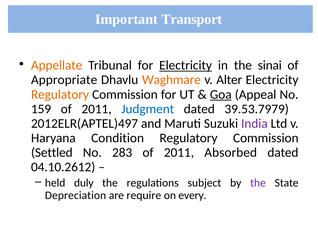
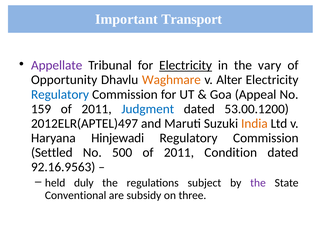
Appellate colour: orange -> purple
sinai: sinai -> vary
Appropriate: Appropriate -> Opportunity
Regulatory at (60, 95) colour: orange -> blue
Goa underline: present -> none
39.53.7979: 39.53.7979 -> 53.00.1200
India colour: purple -> orange
Condition: Condition -> Hinjewadi
283: 283 -> 500
Absorbed: Absorbed -> Condition
04.10.2612: 04.10.2612 -> 92.16.9563
Depreciation: Depreciation -> Conventional
require: require -> subsidy
every: every -> three
